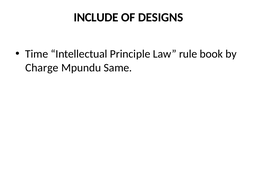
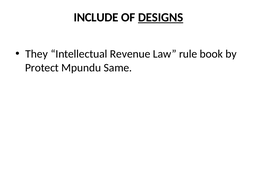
DESIGNS underline: none -> present
Time: Time -> They
Principle: Principle -> Revenue
Charge: Charge -> Protect
